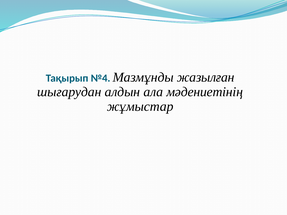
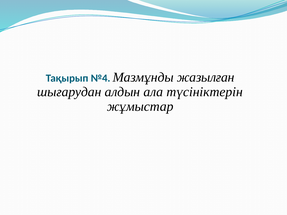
мәдениетінің: мәдениетінің -> түсініктерін
